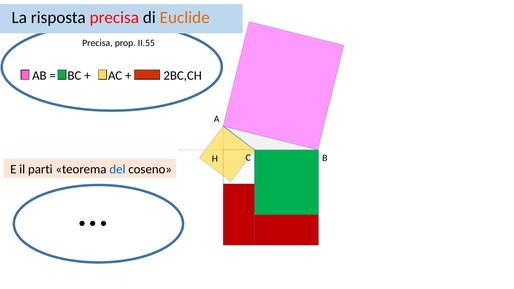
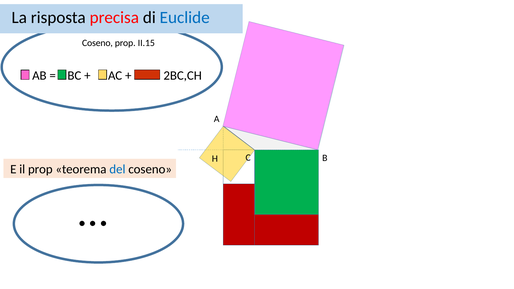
Euclide colour: orange -> blue
Precisa at (97, 43): Precisa -> Coseno
II.55: II.55 -> II.15
il parti: parti -> prop
